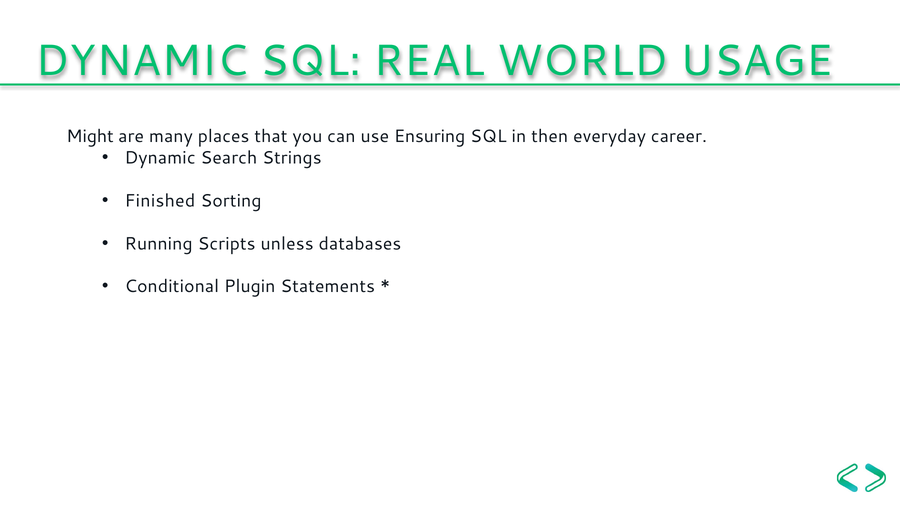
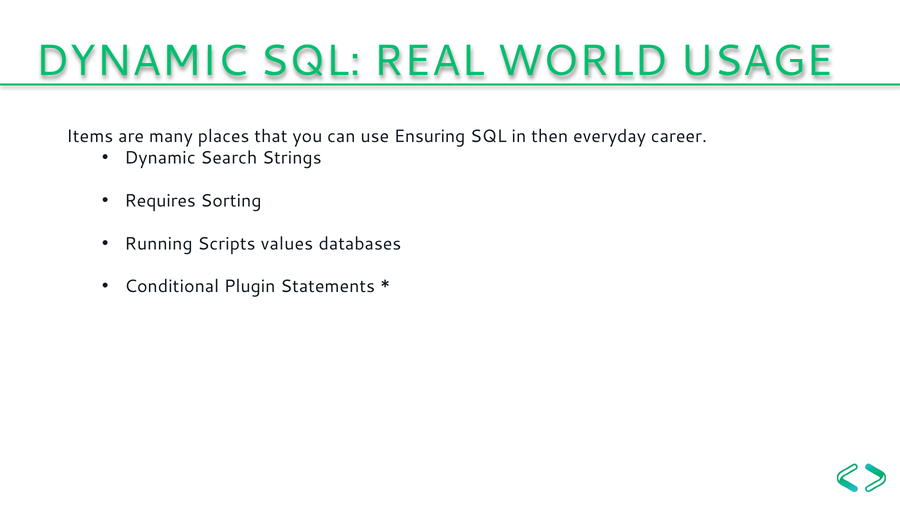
Might: Might -> Items
Finished: Finished -> Requires
unless: unless -> values
